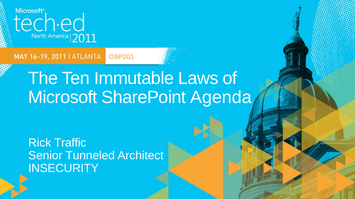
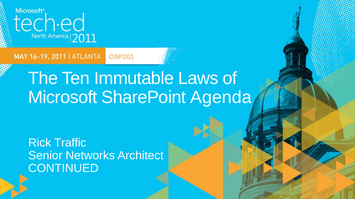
Tunneled: Tunneled -> Networks
INSECURITY: INSECURITY -> CONTINUED
